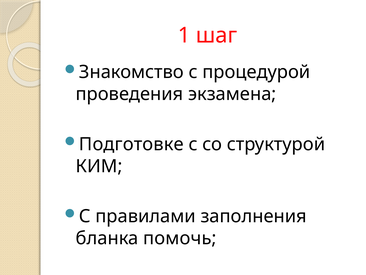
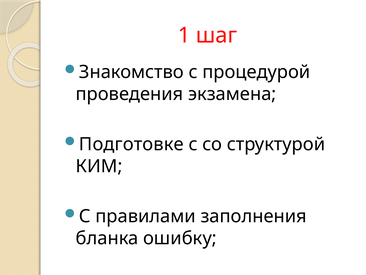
помочь: помочь -> ошибку
